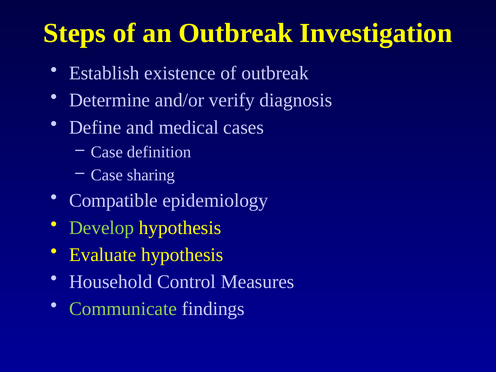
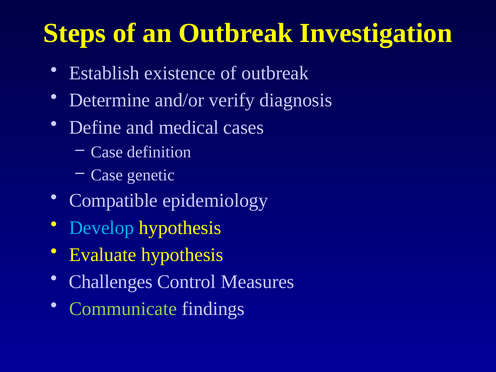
sharing: sharing -> genetic
Develop colour: light green -> light blue
Household: Household -> Challenges
